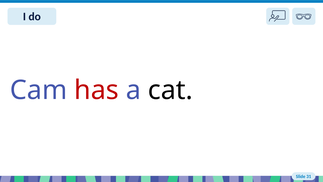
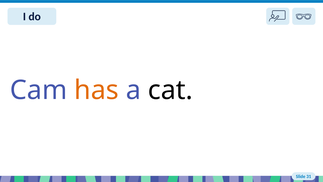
has colour: red -> orange
